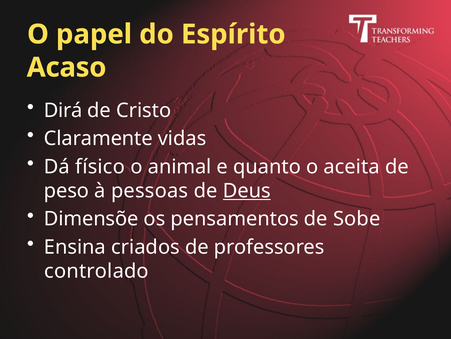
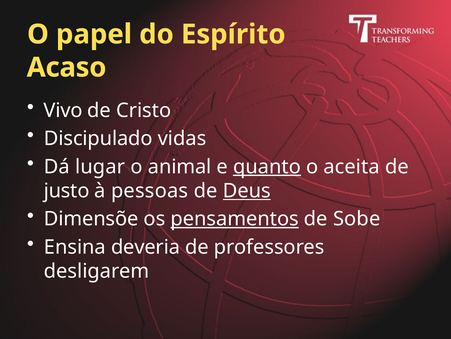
Dirá: Dirá -> Vivo
Claramente: Claramente -> Discipulado
físico: físico -> lugar
quanto underline: none -> present
peso: peso -> justo
pensamentos underline: none -> present
criados: criados -> deveria
controlado: controlado -> desligarem
